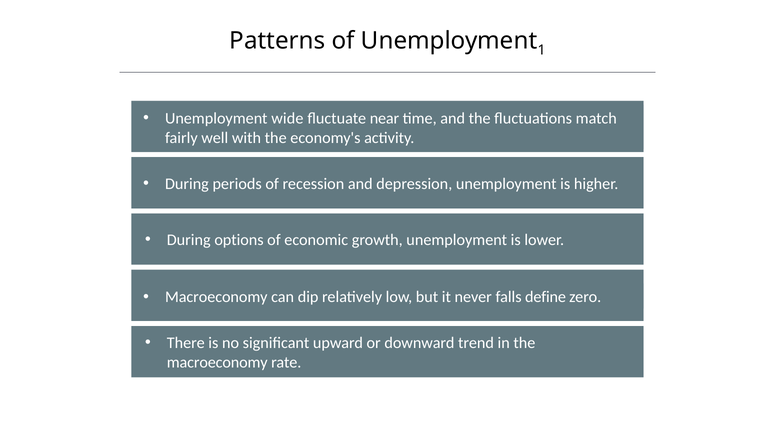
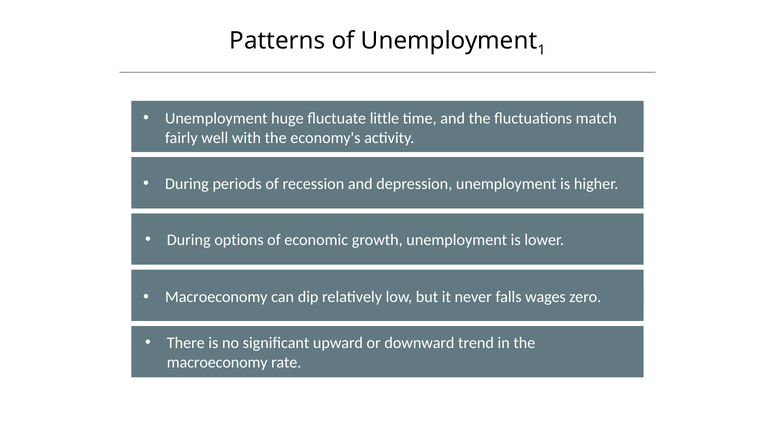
wide: wide -> huge
near: near -> little
define: define -> wages
